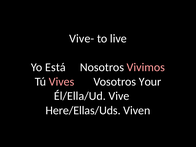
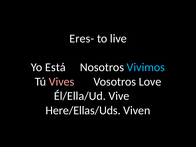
Vive-: Vive- -> Eres-
Vivimos colour: pink -> light blue
Your: Your -> Love
